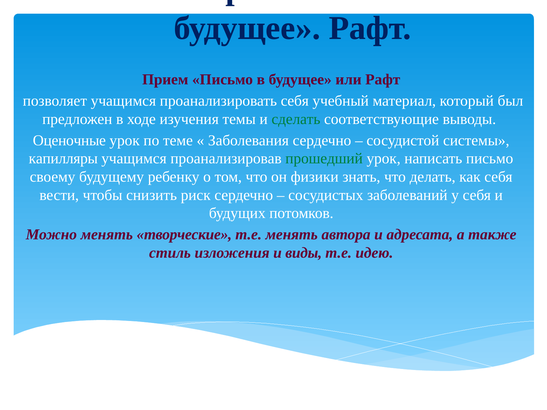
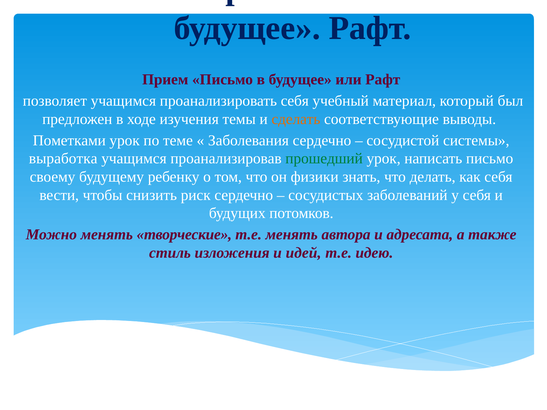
сделать colour: green -> orange
Оценочные: Оценочные -> Пометками
капилляры: капилляры -> выработка
виды: виды -> идей
